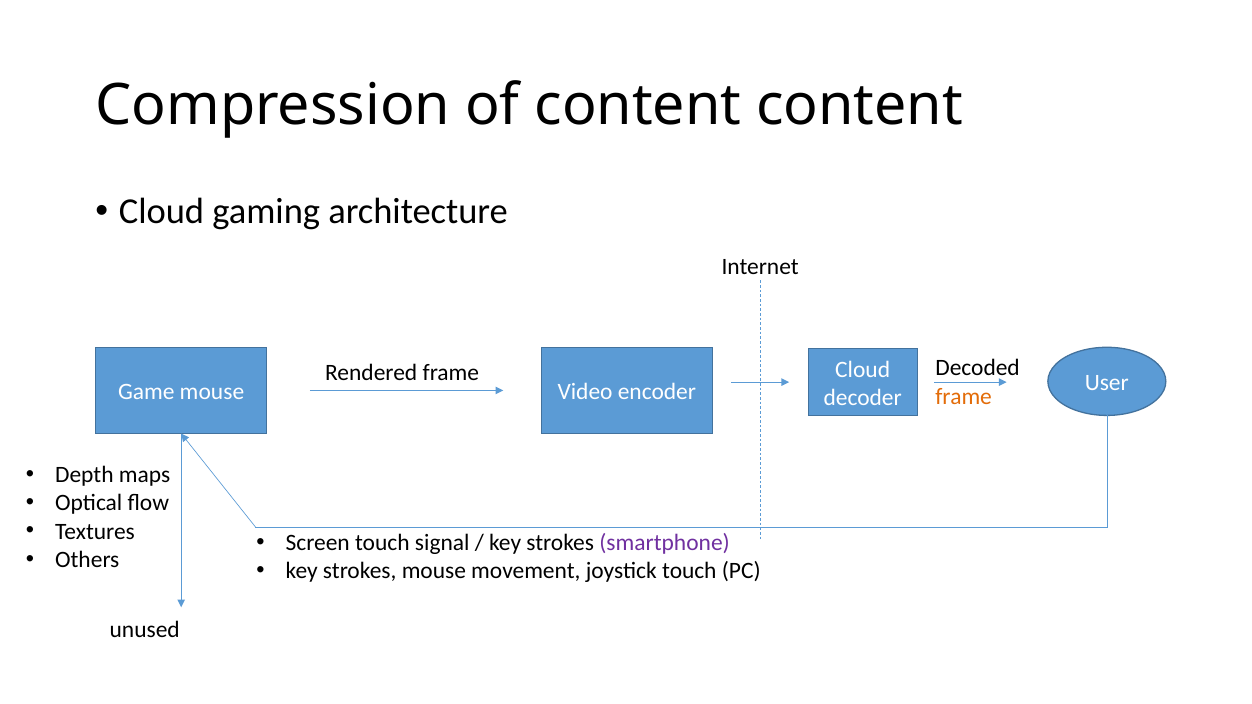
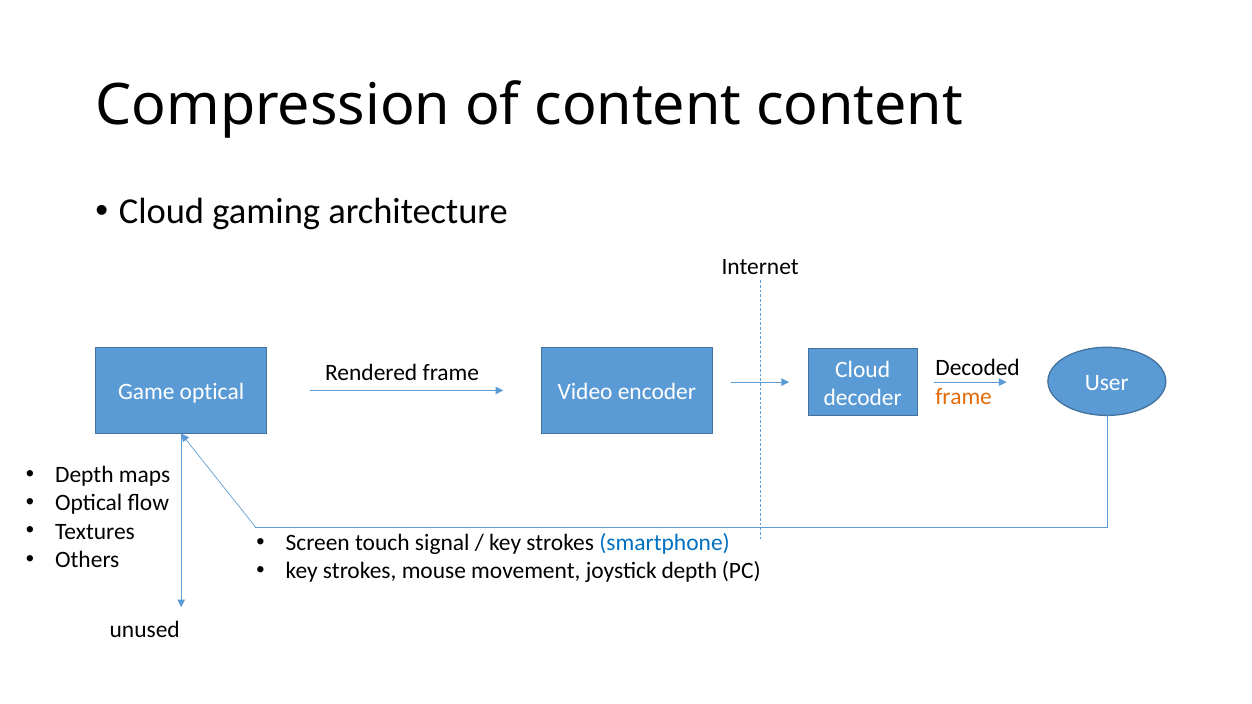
Game mouse: mouse -> optical
smartphone colour: purple -> blue
joystick touch: touch -> depth
